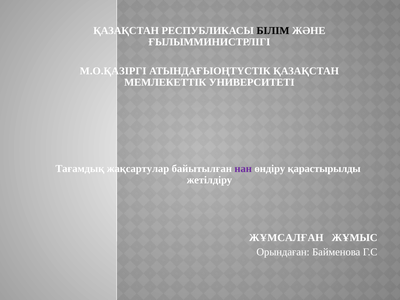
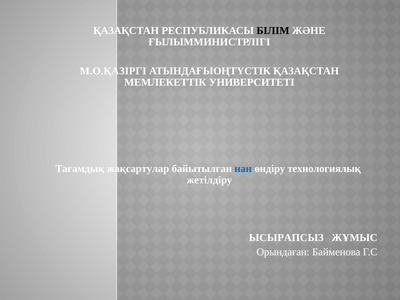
нан colour: purple -> blue
қарастырылды: қарастырылды -> технологиялық
ЖҰМСАЛҒАН: ЖҰМСАЛҒАН -> ЫСЫРАПСЫЗ
